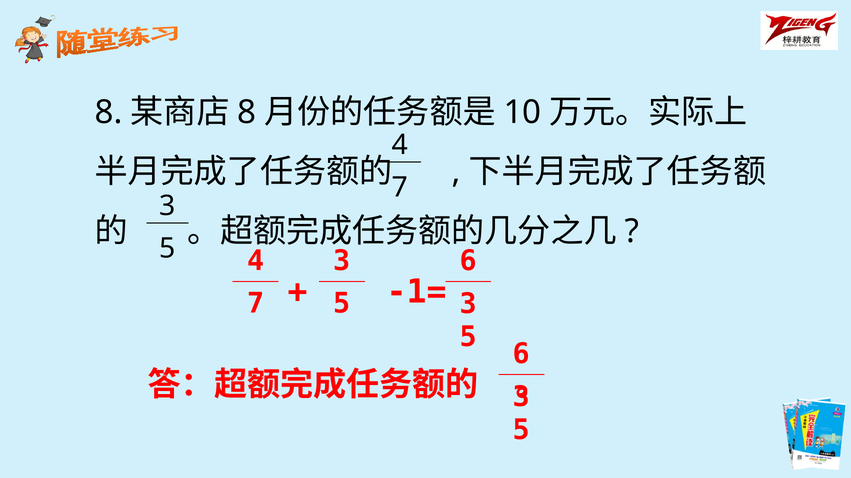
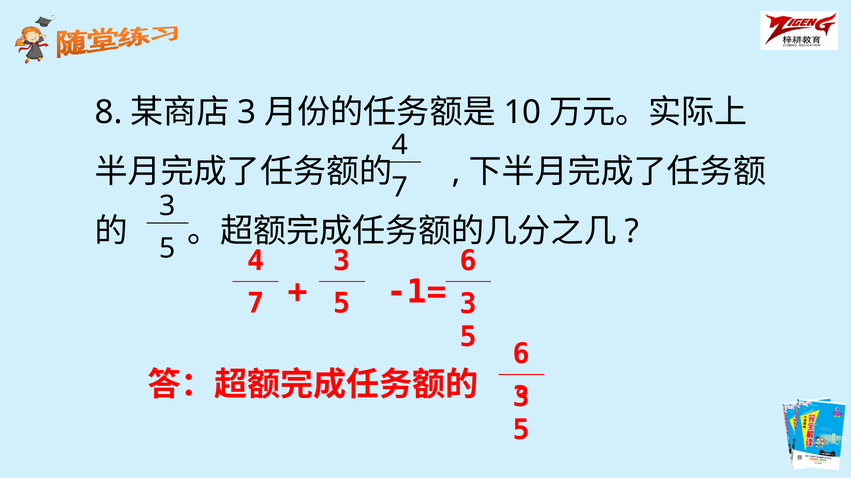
8 at (247, 113): 8 -> 3
